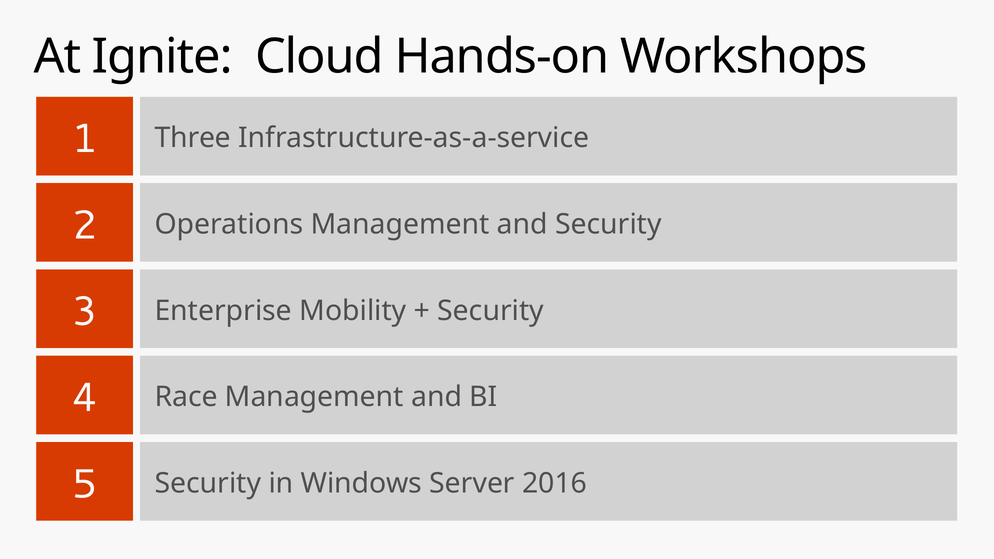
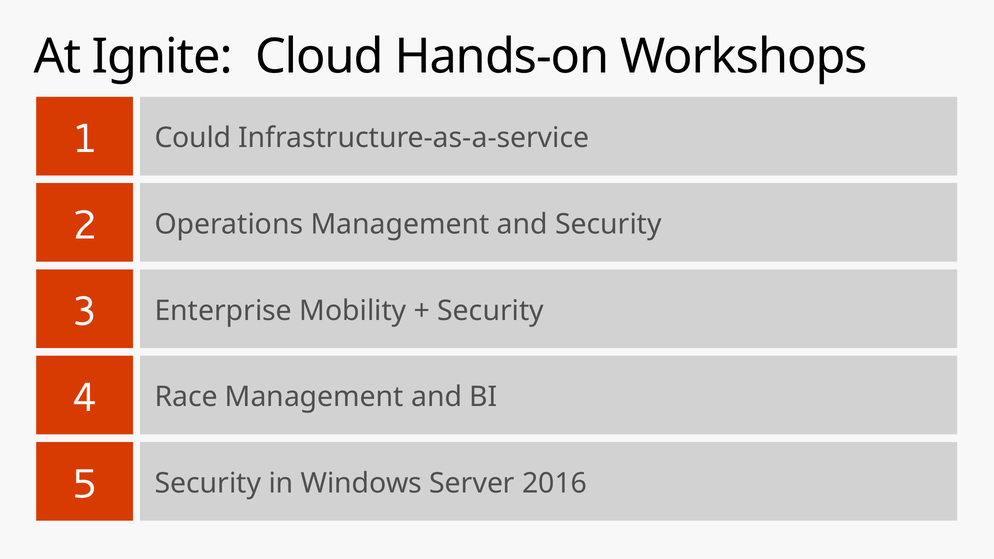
Three: Three -> Could
